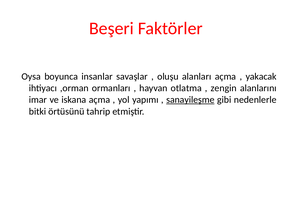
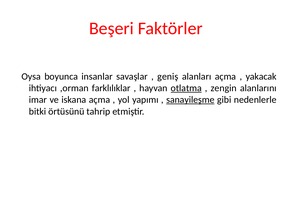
oluşu: oluşu -> geniş
ormanları: ormanları -> farklılıklar
otlatma underline: none -> present
